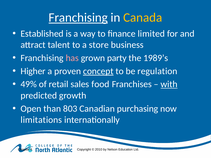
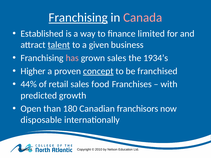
Canada colour: yellow -> pink
talent underline: none -> present
store: store -> given
grown party: party -> sales
1989’s: 1989’s -> 1934’s
regulation: regulation -> franchised
49%: 49% -> 44%
with underline: present -> none
803: 803 -> 180
purchasing: purchasing -> franchisors
limitations: limitations -> disposable
